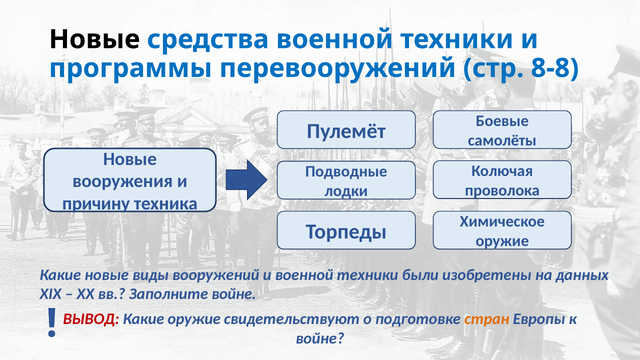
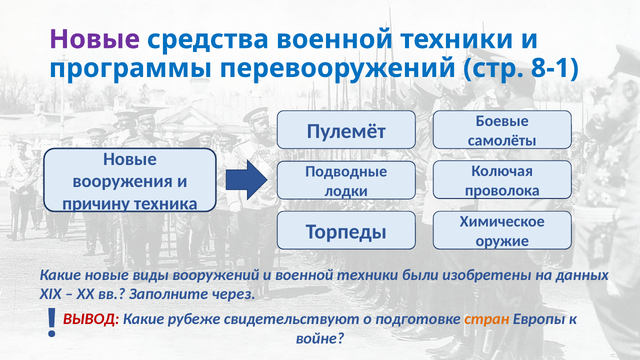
Новые at (94, 39) colour: black -> purple
8-8: 8-8 -> 8-1
Заполните войне: войне -> через
Какие оружие: оружие -> рубеже
